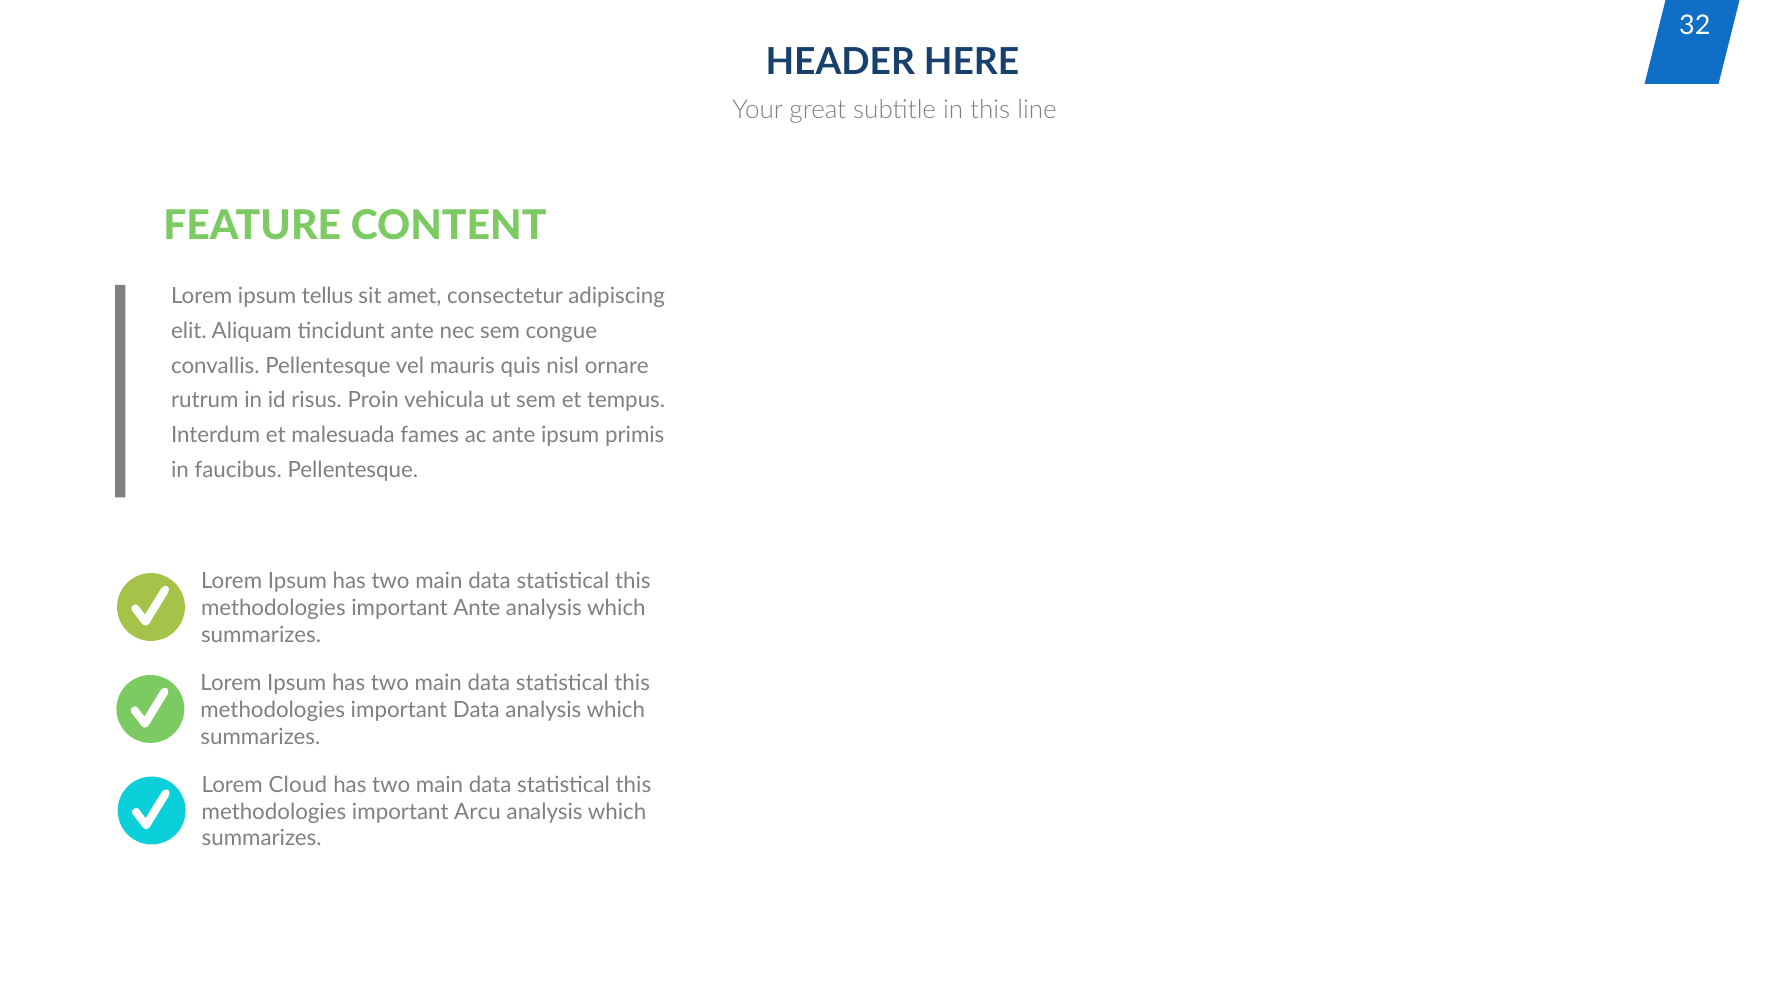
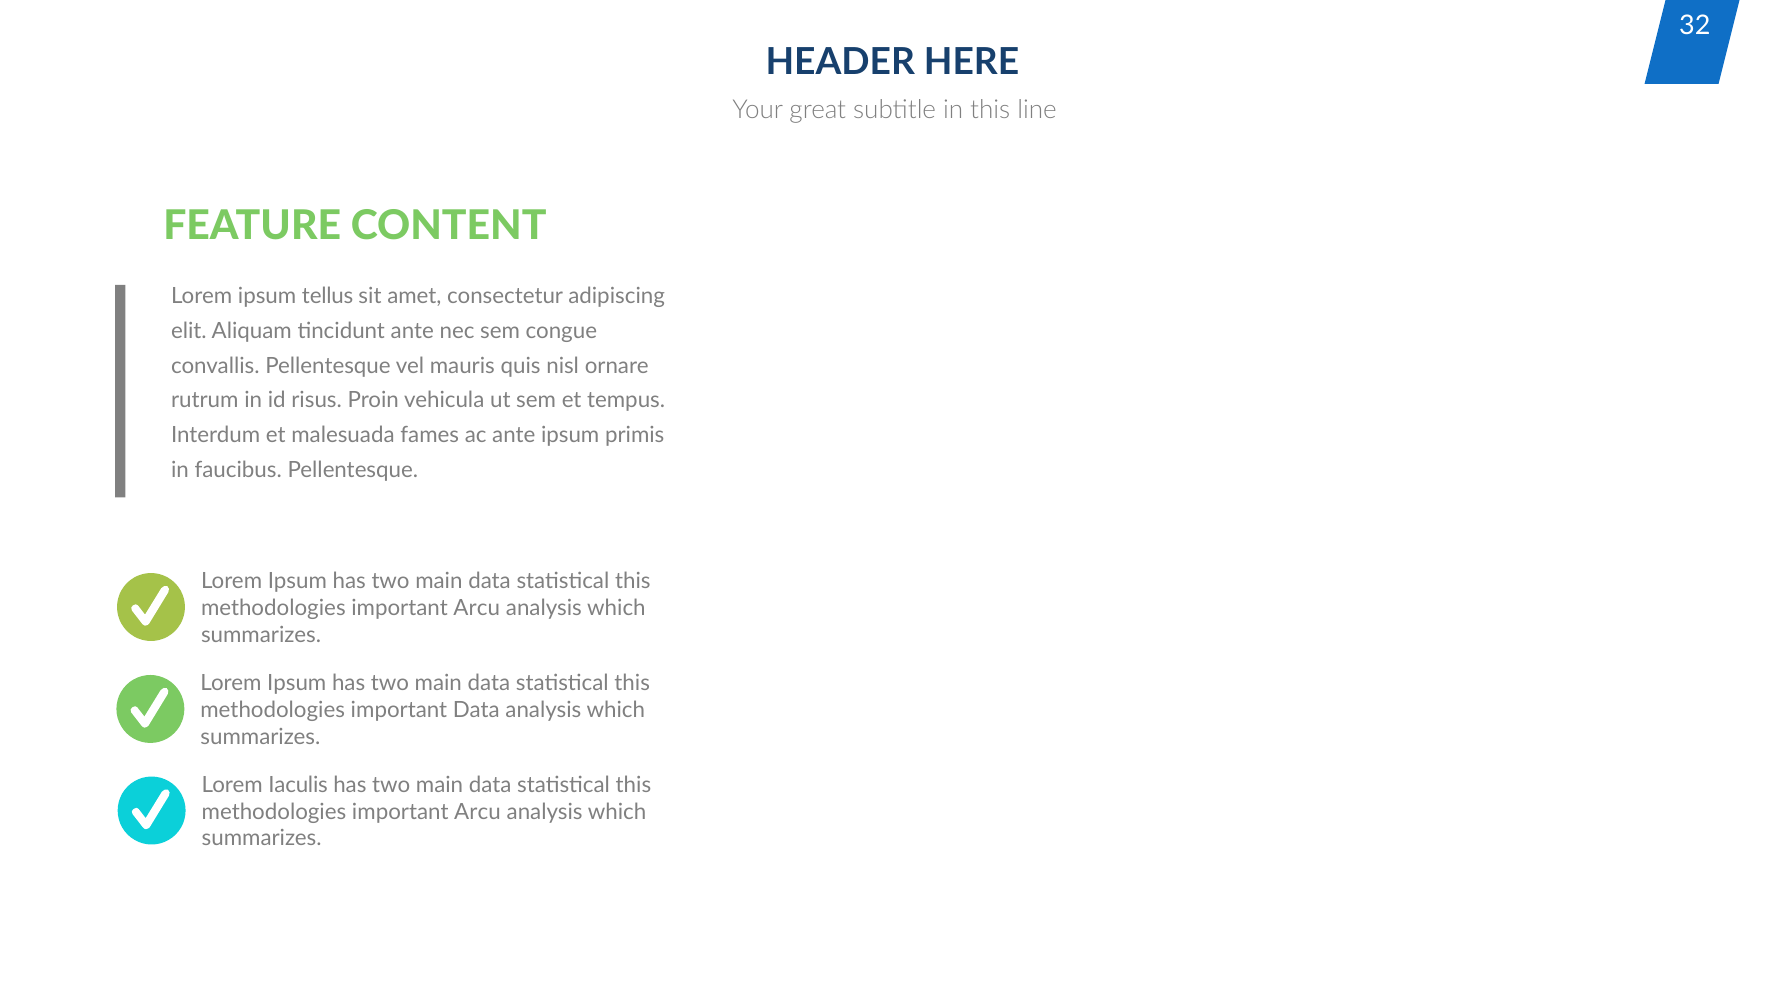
Ante at (477, 608): Ante -> Arcu
Cloud: Cloud -> Iaculis
